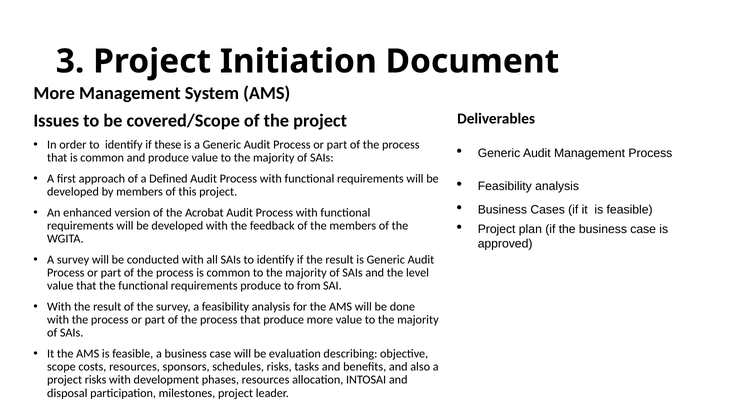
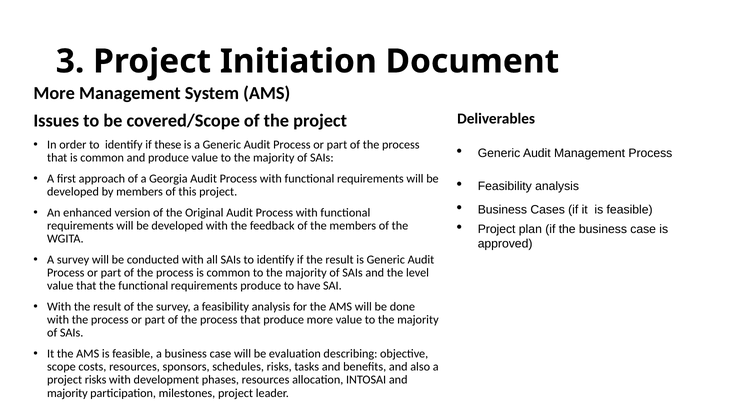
Defined: Defined -> Georgia
Acrobat: Acrobat -> Original
from: from -> have
disposal at (67, 394): disposal -> majority
